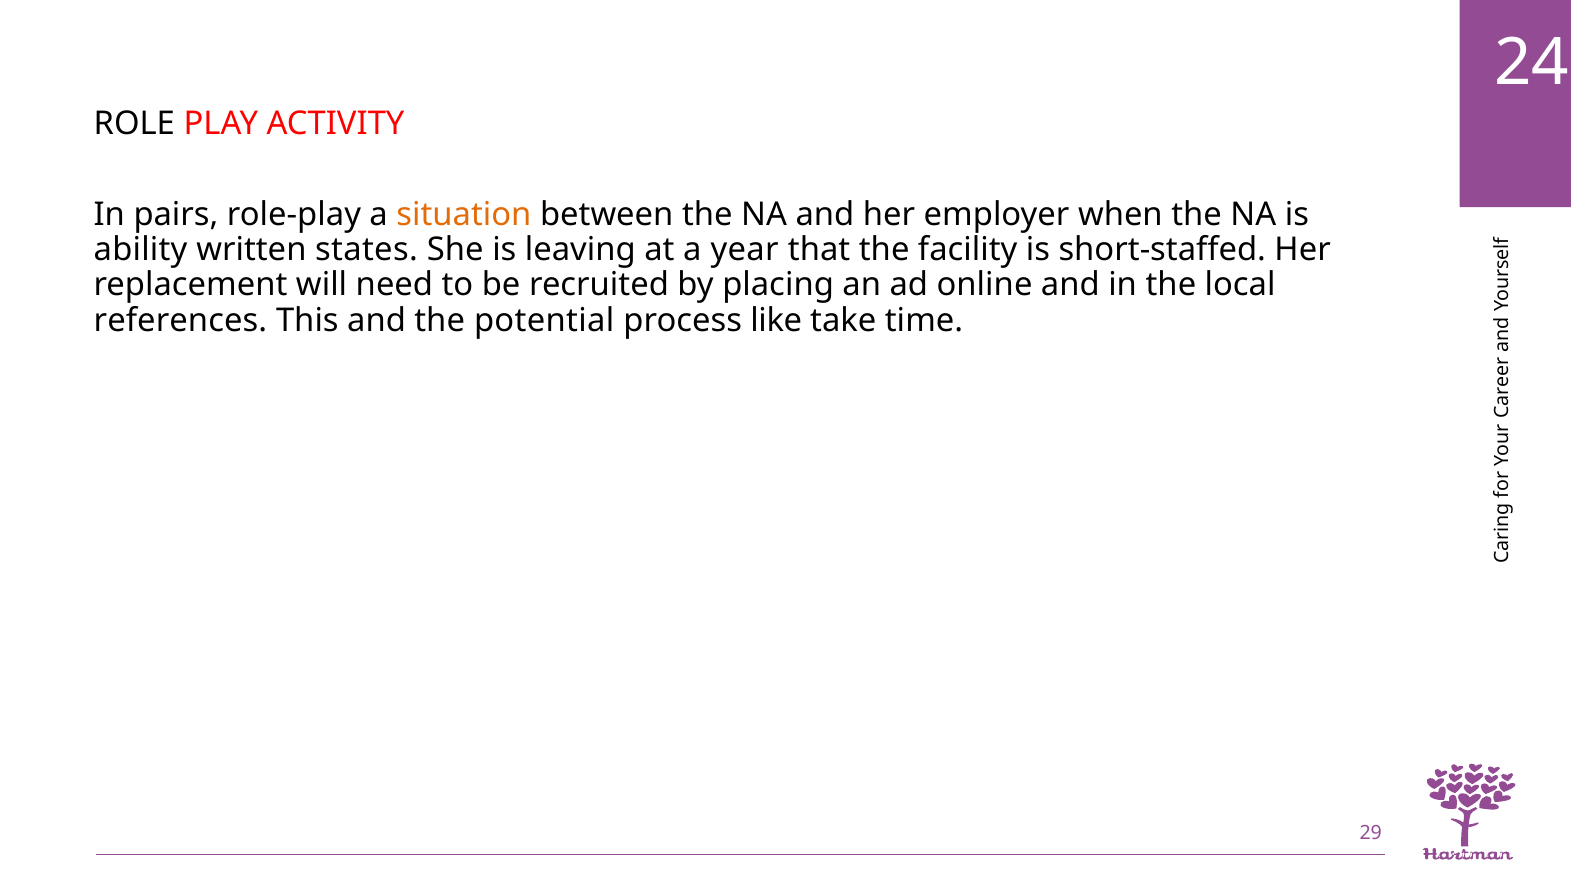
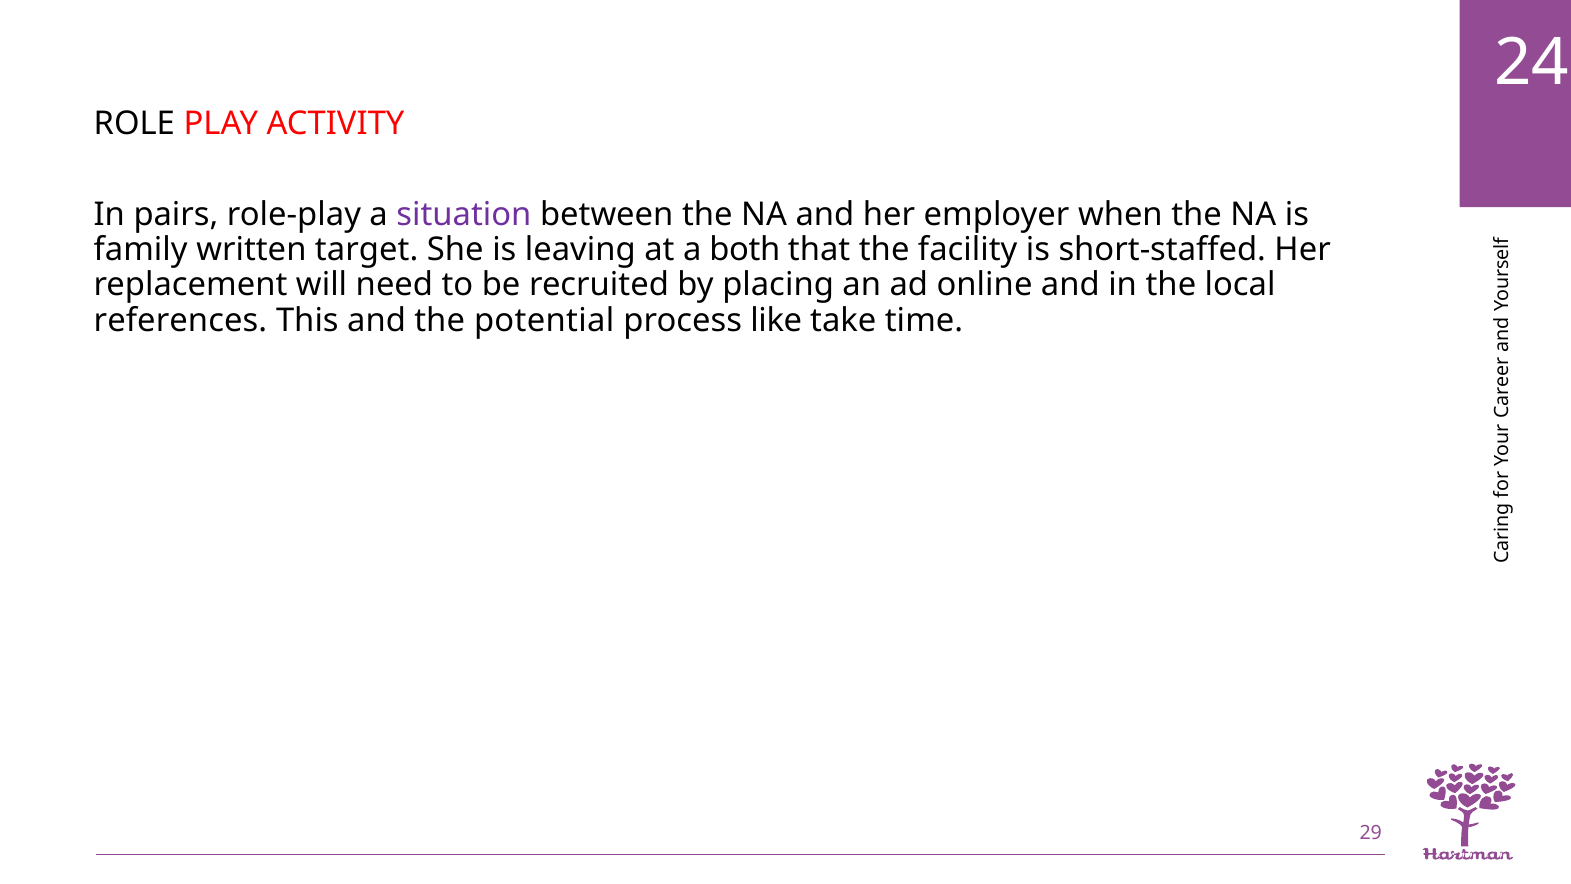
situation colour: orange -> purple
ability: ability -> family
states: states -> target
year: year -> both
